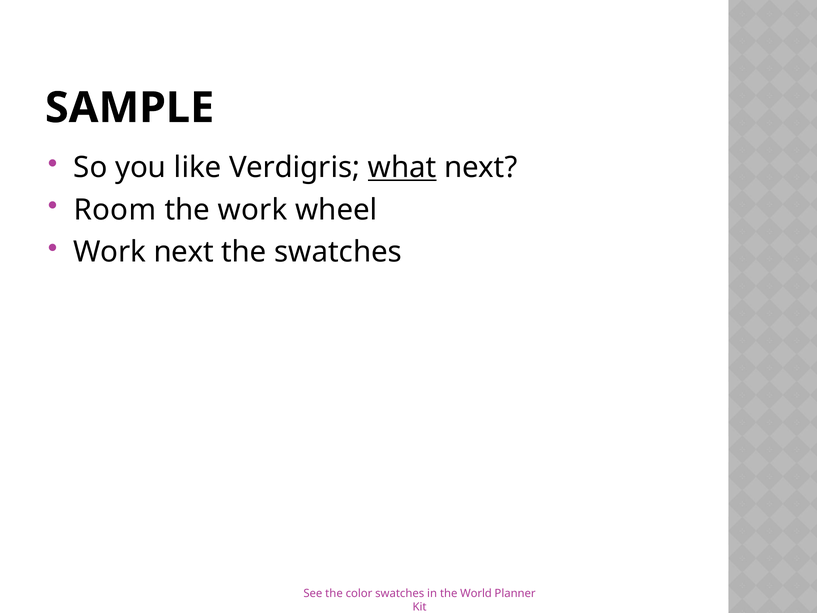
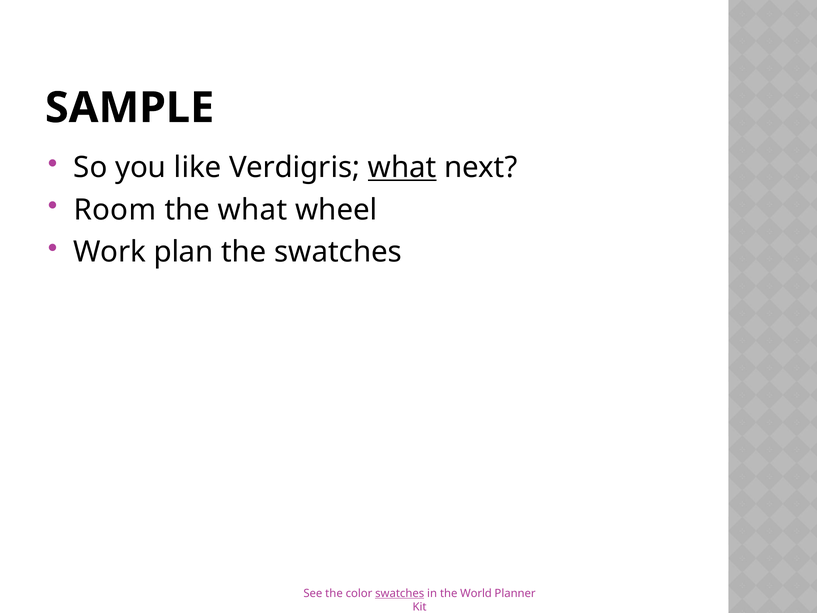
the work: work -> what
Work next: next -> plan
swatches at (400, 593) underline: none -> present
